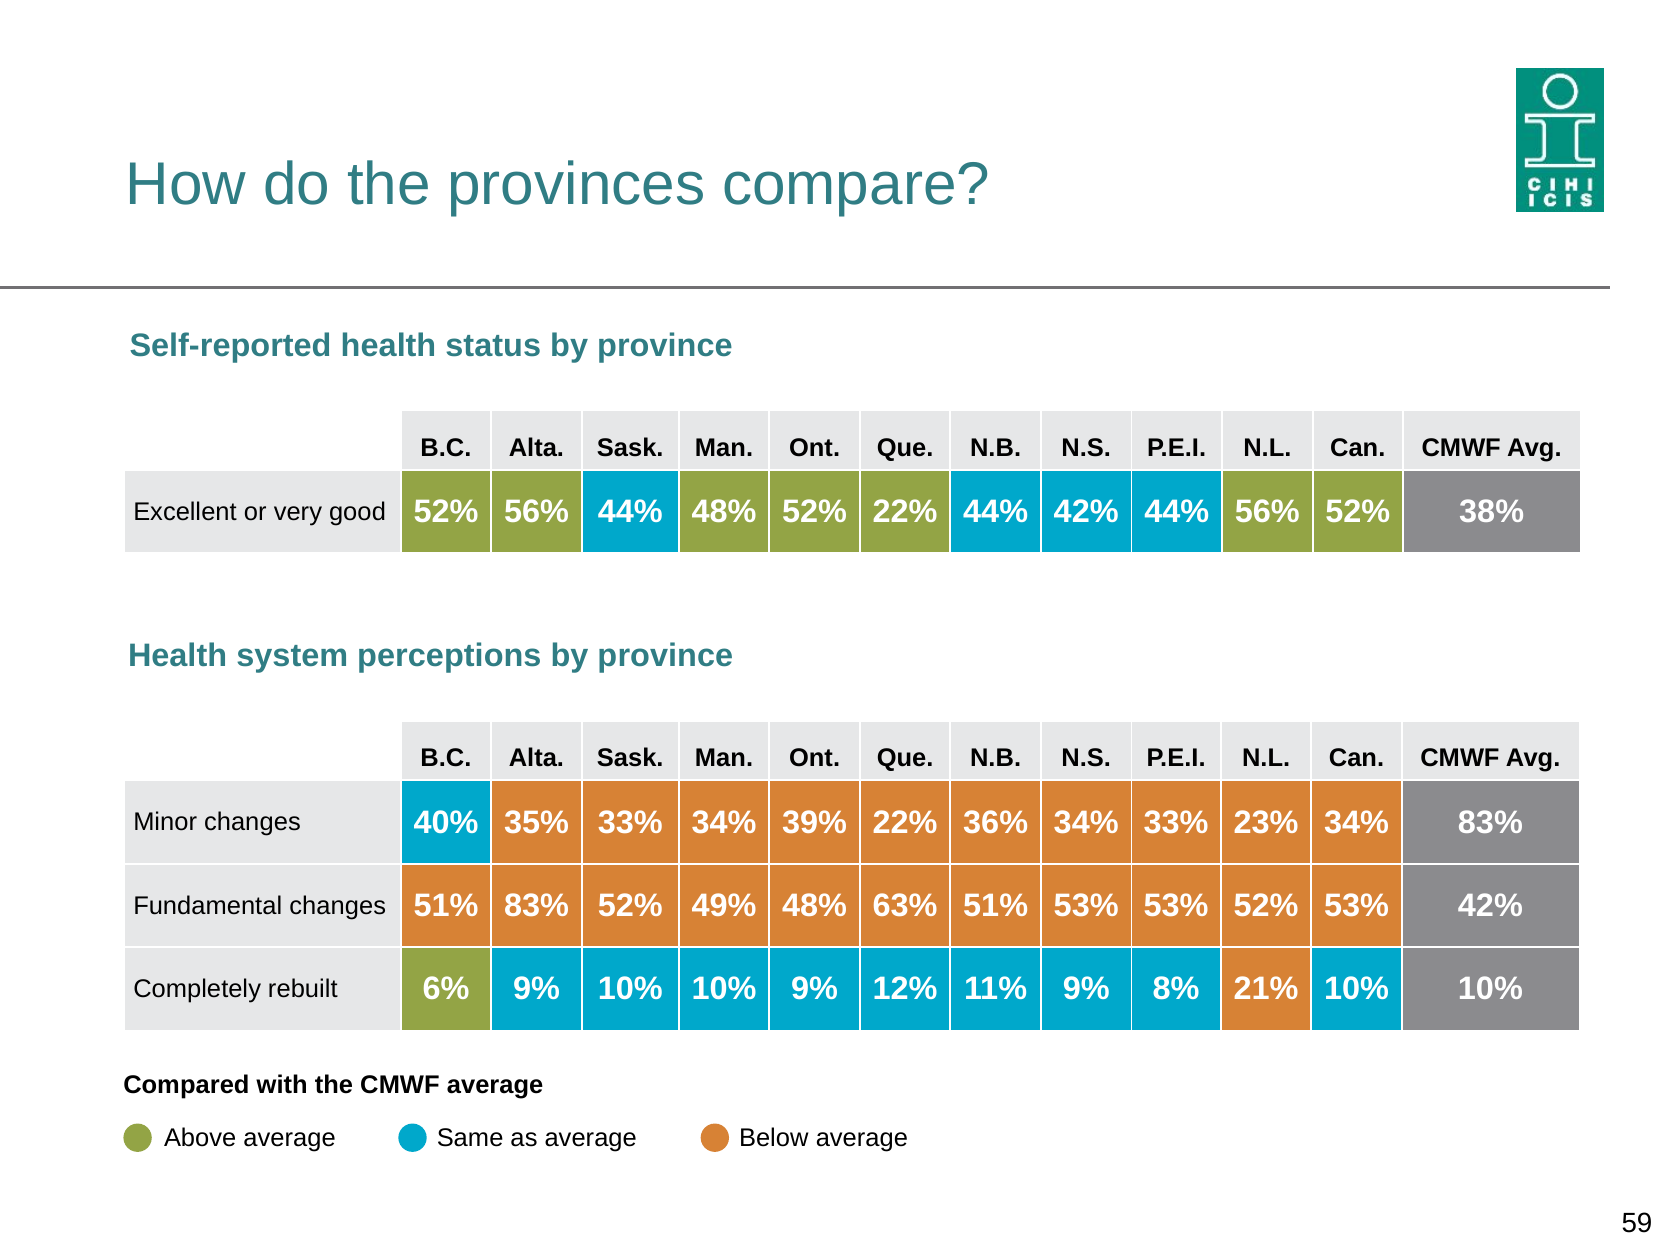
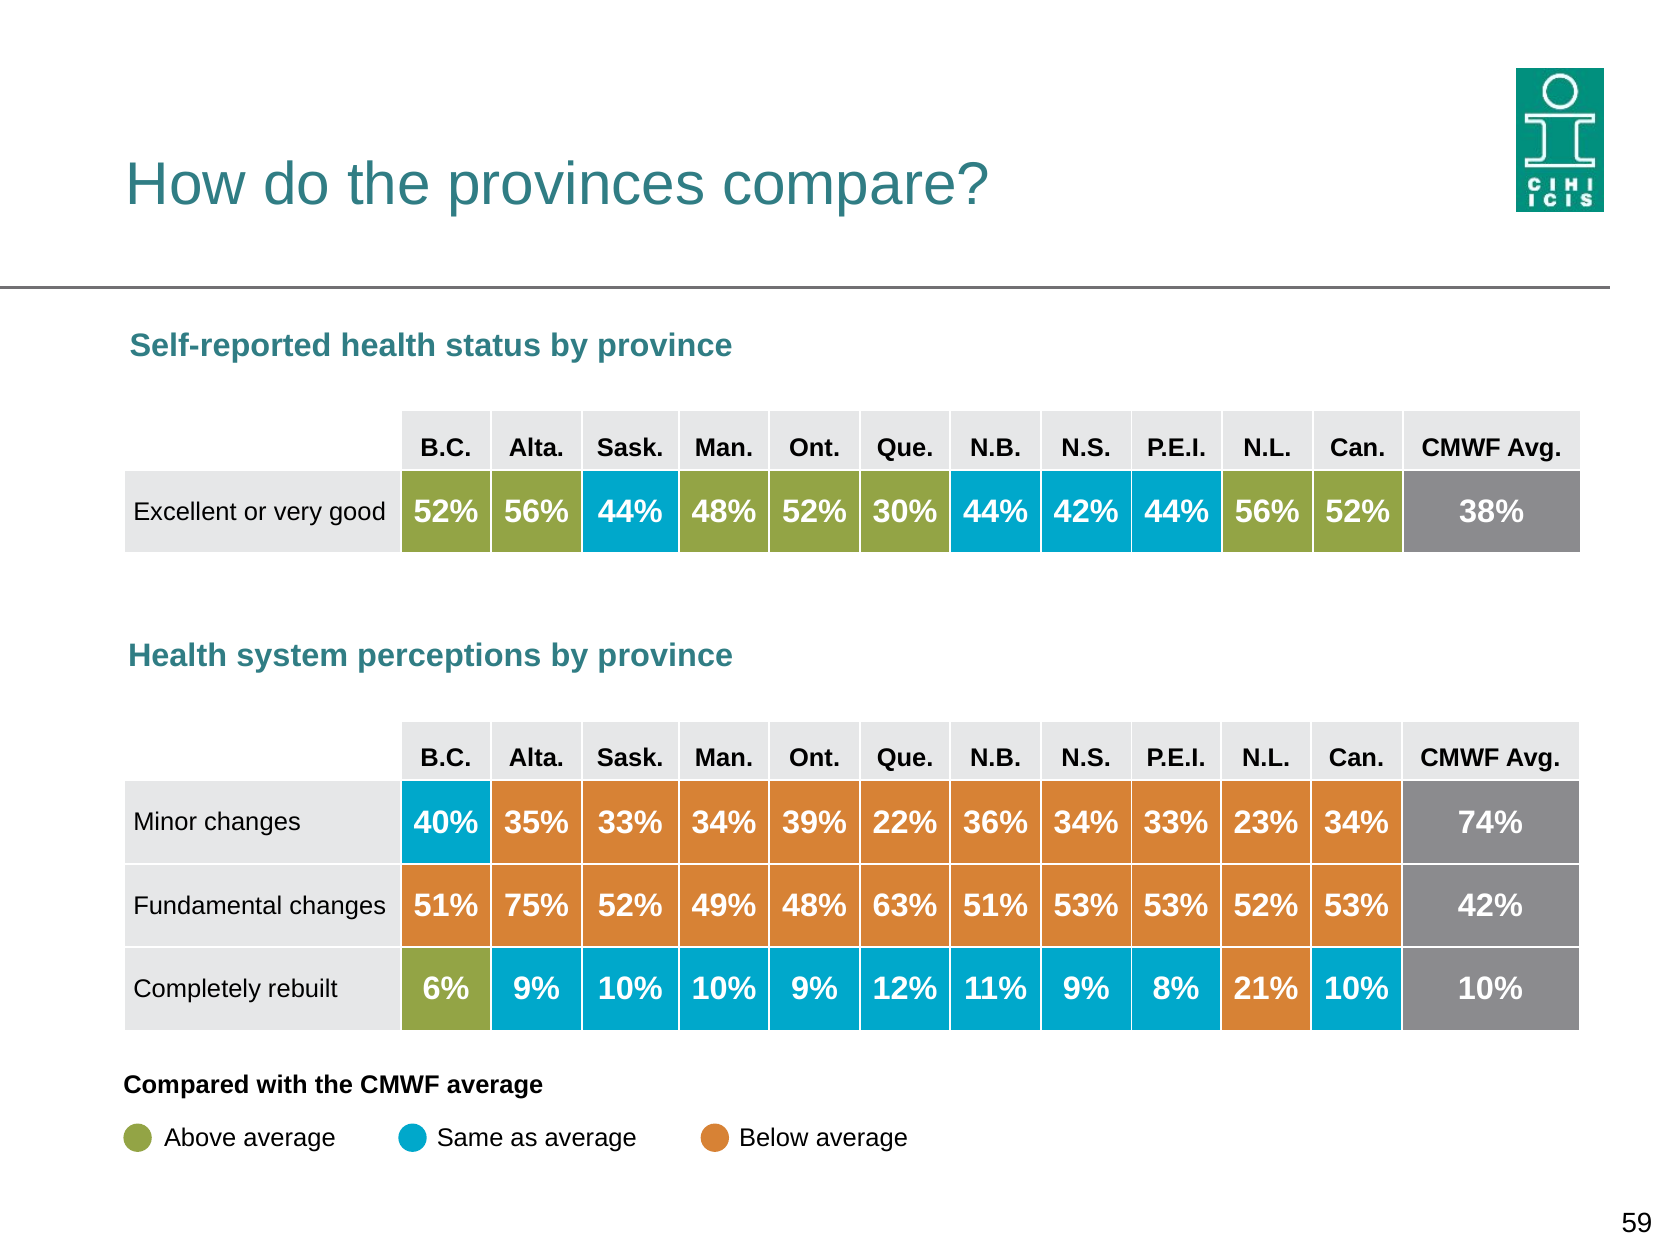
52% 22%: 22% -> 30%
34% 83%: 83% -> 74%
51% 83%: 83% -> 75%
